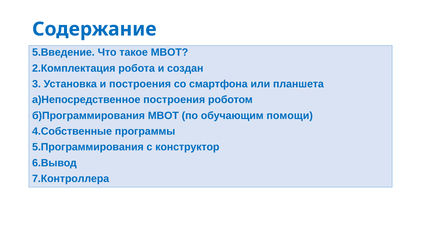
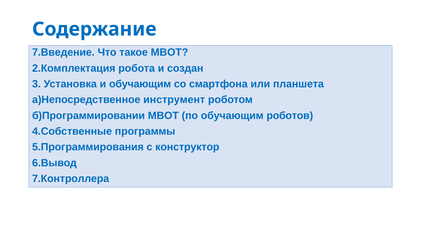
5.Введение: 5.Введение -> 7.Введение
и построения: построения -> обучающим
а)Непосредственное построения: построения -> инструмент
б)Программирования: б)Программирования -> б)Программировании
помощи: помощи -> роботов
